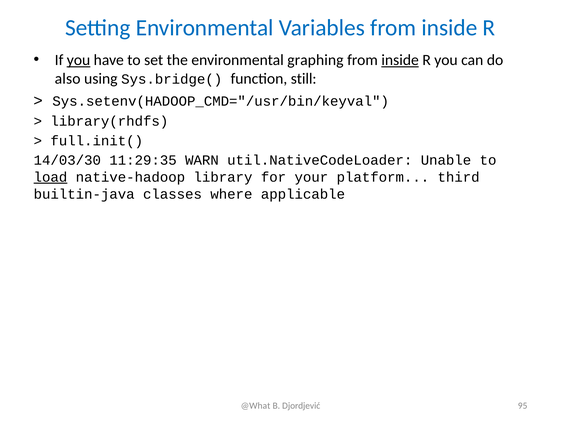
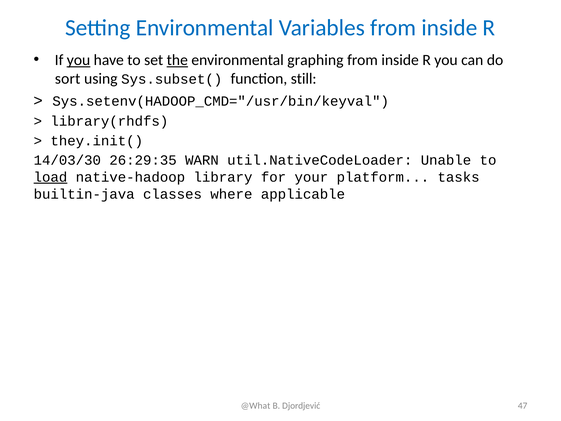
the underline: none -> present
inside at (400, 60) underline: present -> none
also: also -> sort
Sys.bridge(: Sys.bridge( -> Sys.subset(
full.init(: full.init( -> they.init(
11:29:35: 11:29:35 -> 26:29:35
third: third -> tasks
95: 95 -> 47
